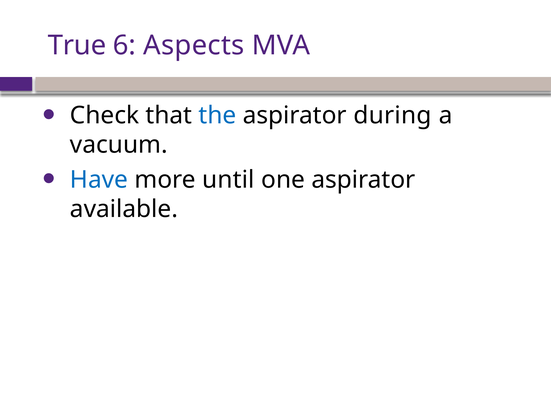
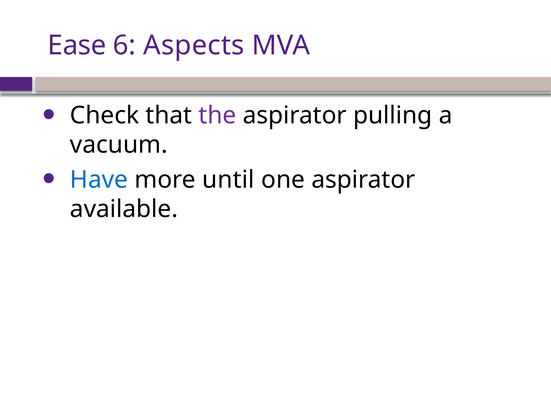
True: True -> Ease
the colour: blue -> purple
during: during -> pulling
